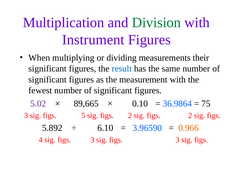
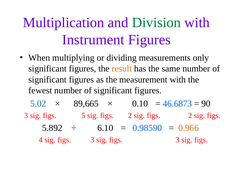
their: their -> only
result colour: blue -> orange
5.02 colour: purple -> blue
36.9864: 36.9864 -> 46.6873
75: 75 -> 90
3.96590: 3.96590 -> 0.98590
